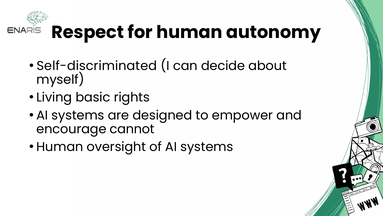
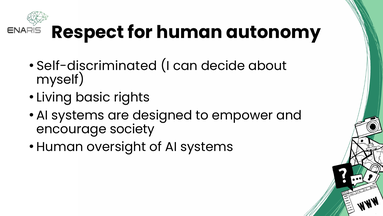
cannot: cannot -> society
